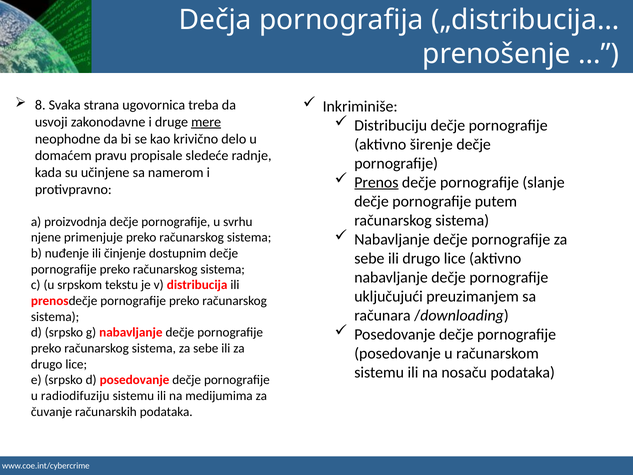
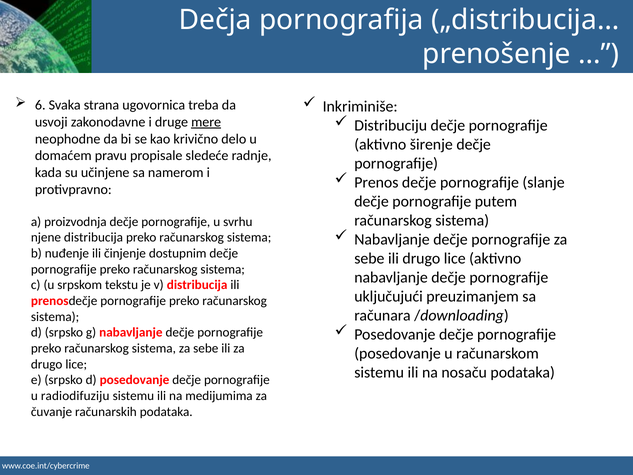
8: 8 -> 6
Prenos underline: present -> none
njene primenjuje: primenjuje -> distribucija
